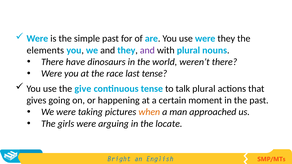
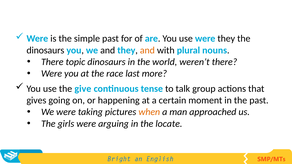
elements at (45, 50): elements -> dinosaurs
and at (147, 50) colour: purple -> orange
have: have -> topic
last tense: tense -> more
talk plural: plural -> group
